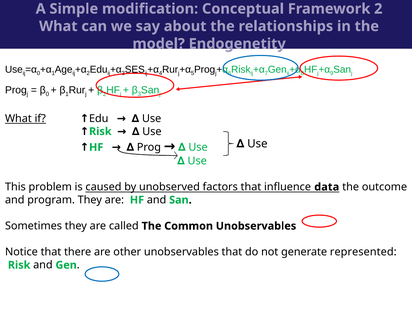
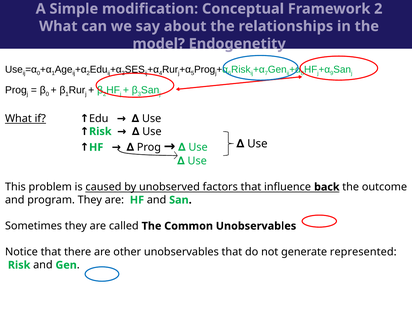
data: data -> back
